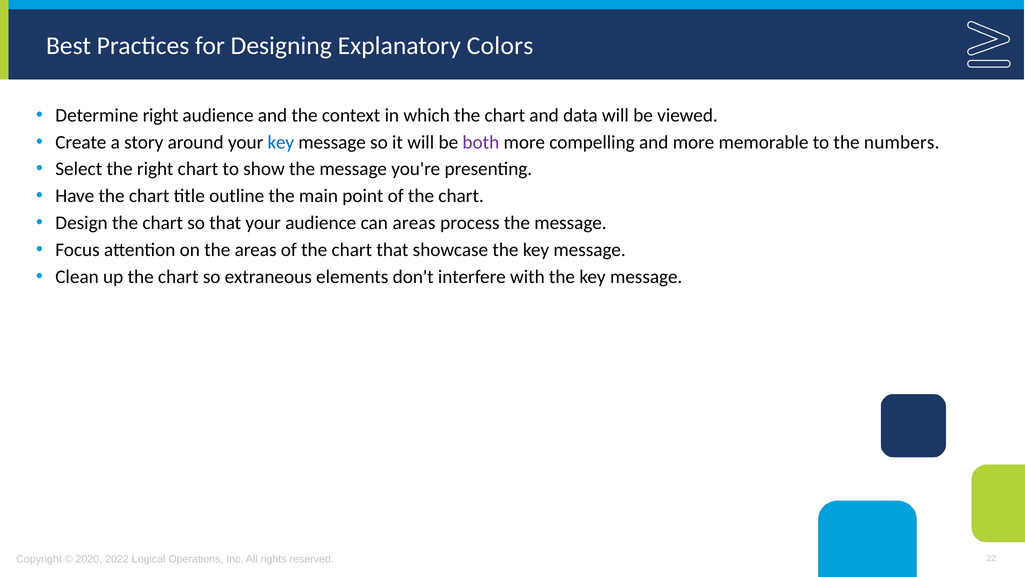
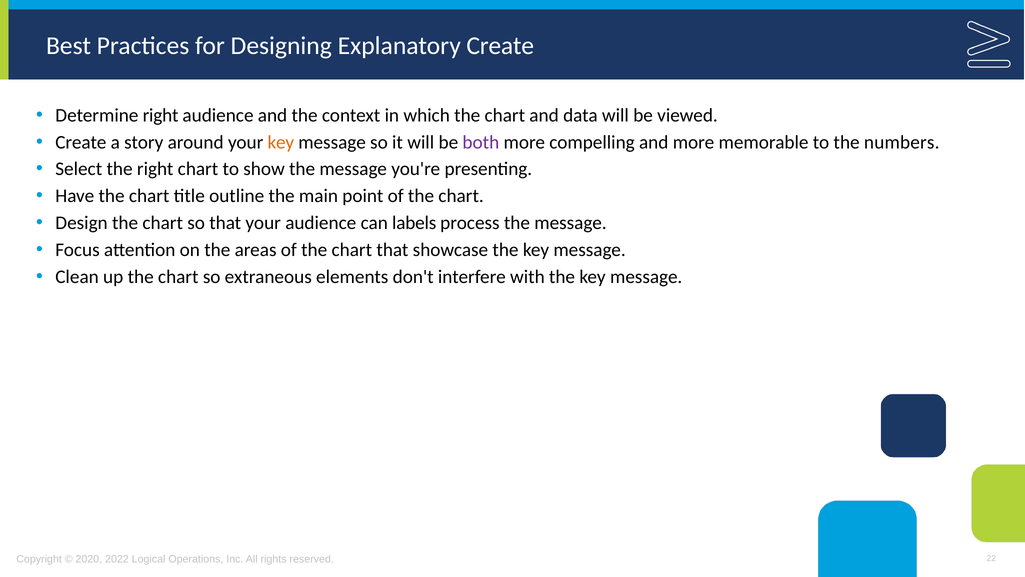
Explanatory Colors: Colors -> Create
key at (281, 142) colour: blue -> orange
can areas: areas -> labels
